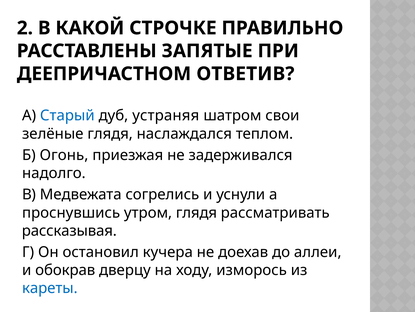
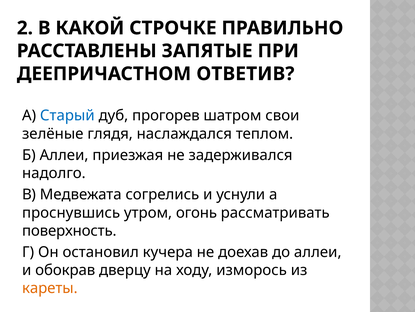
устраняя: устраняя -> прогорев
Б Огонь: Огонь -> Аллеи
утром глядя: глядя -> огонь
рассказывая: рассказывая -> поверхность
кареты colour: blue -> orange
